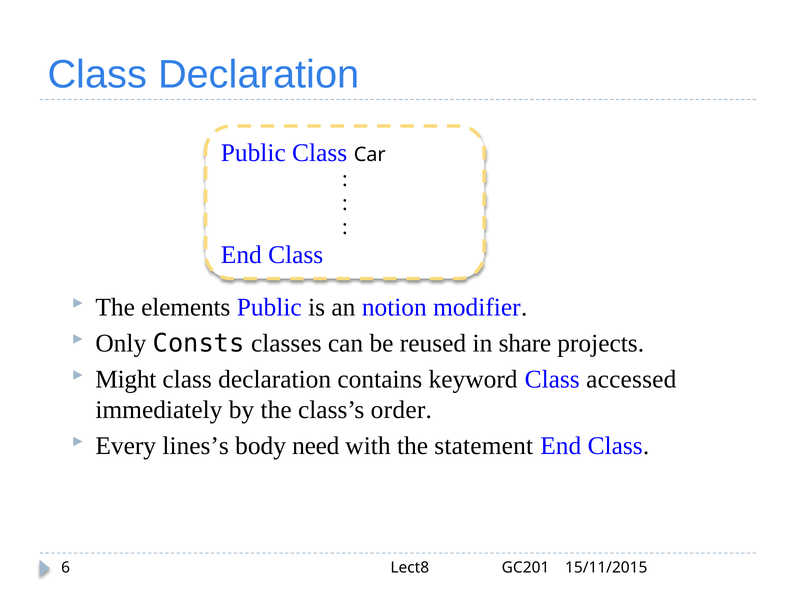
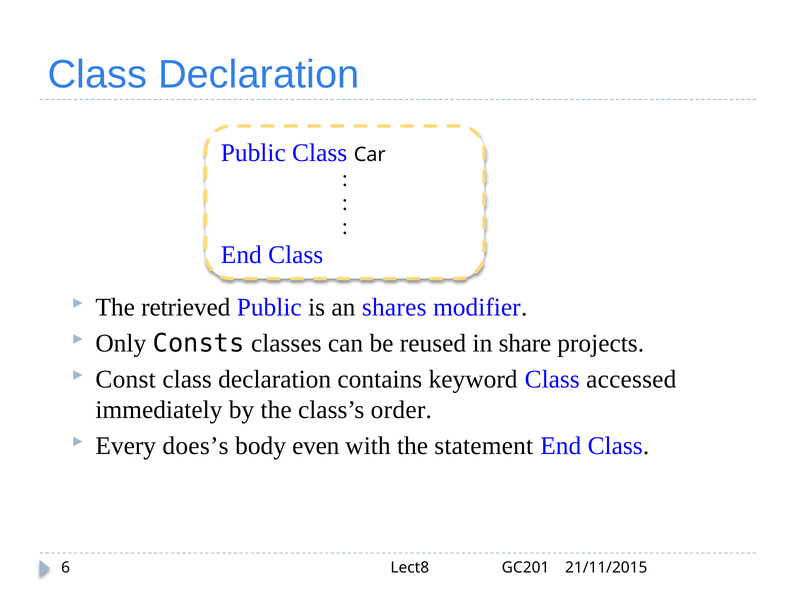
elements: elements -> retrieved
notion: notion -> shares
Might: Might -> Const
lines’s: lines’s -> does’s
need: need -> even
15/11/2015: 15/11/2015 -> 21/11/2015
